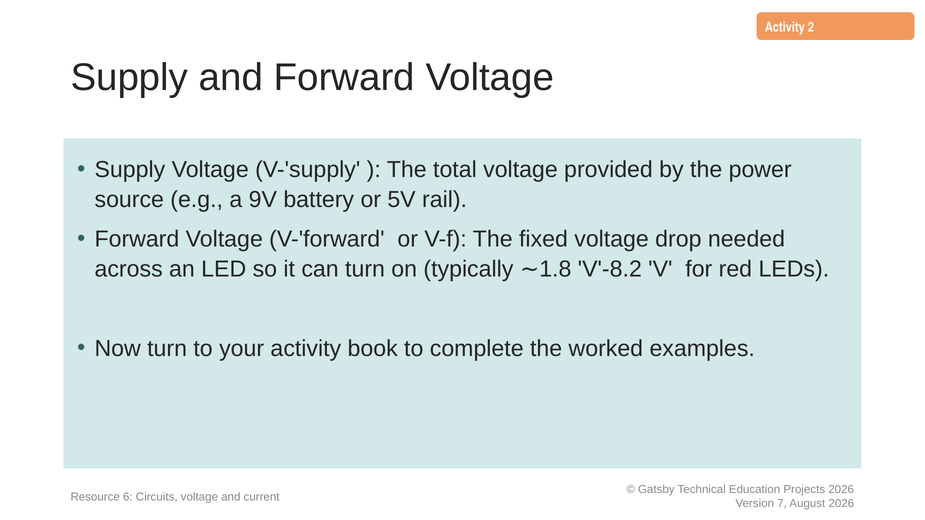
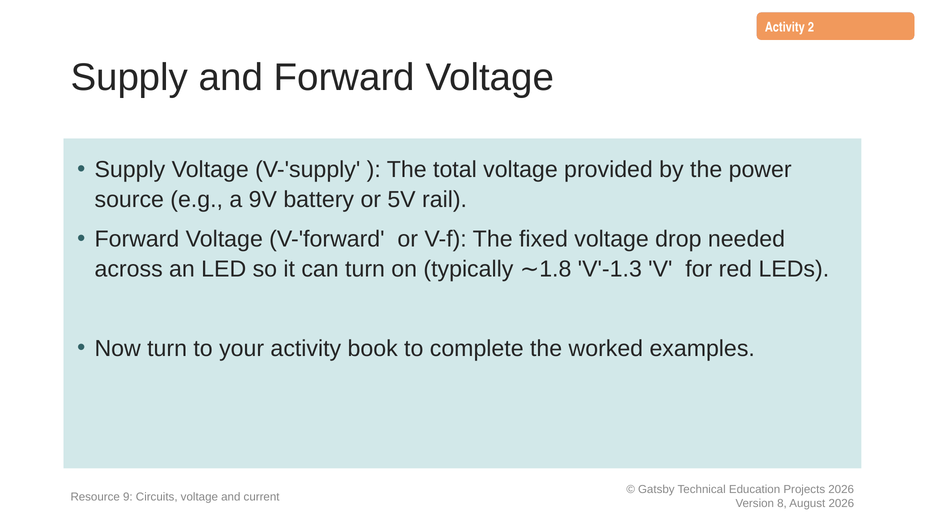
V'-8.2: V'-8.2 -> V'-1.3
6: 6 -> 9
7: 7 -> 8
